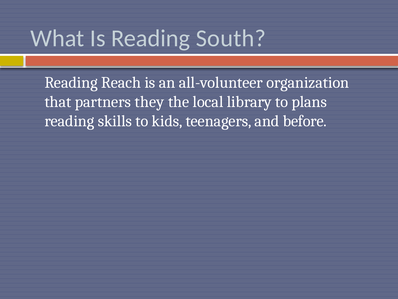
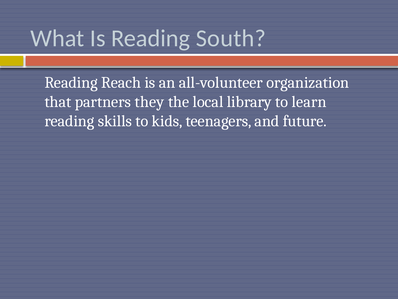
plans: plans -> learn
before: before -> future
